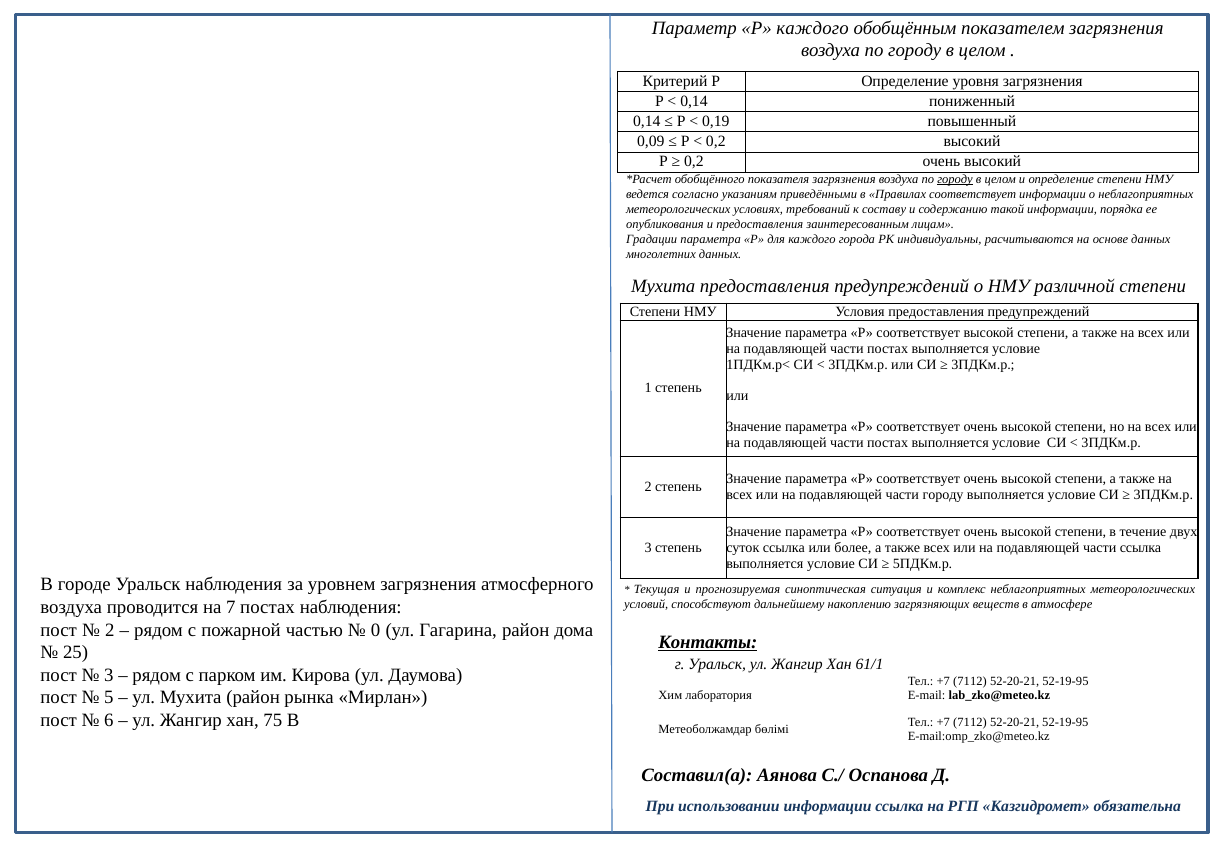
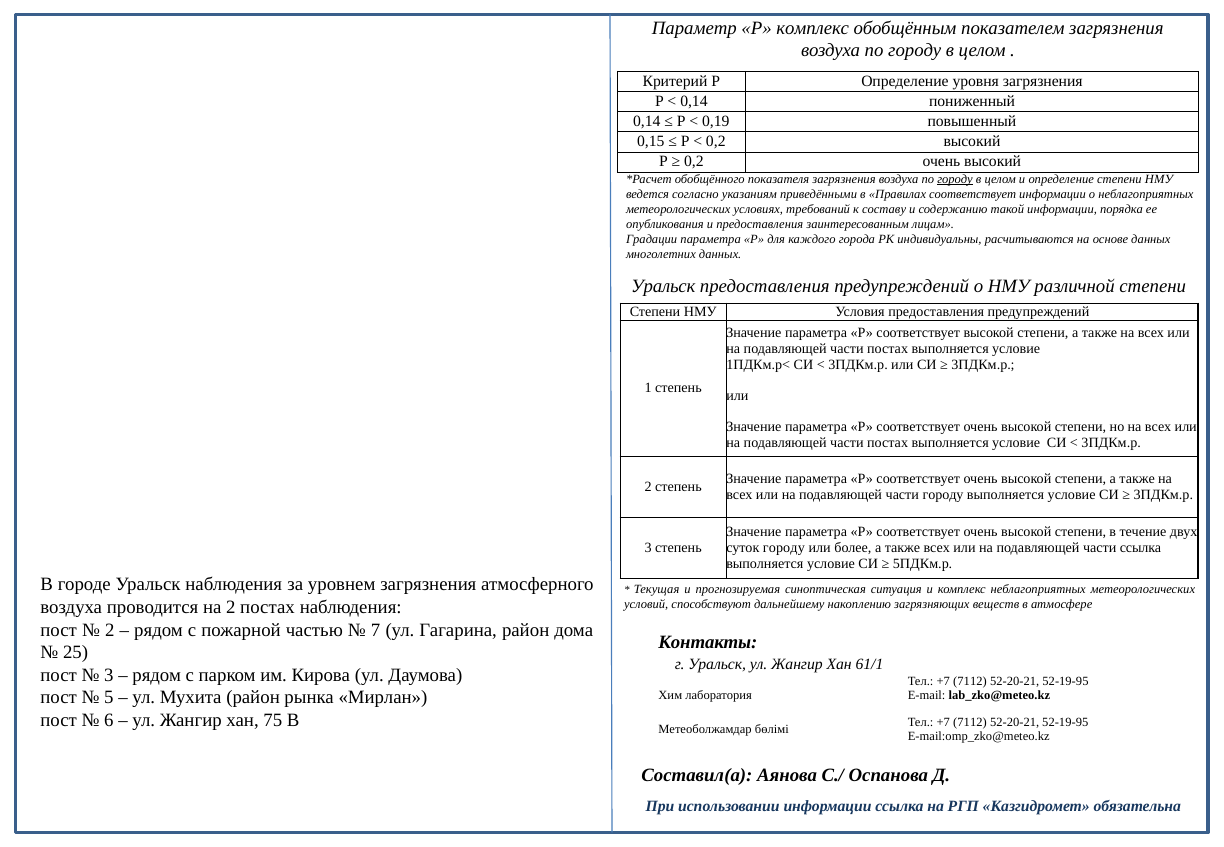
Р каждого: каждого -> комплекс
0,09: 0,09 -> 0,15
Мухита at (663, 287): Мухита -> Уральск
суток ссылка: ссылка -> городу
на 7: 7 -> 2
0: 0 -> 7
Контакты underline: present -> none
